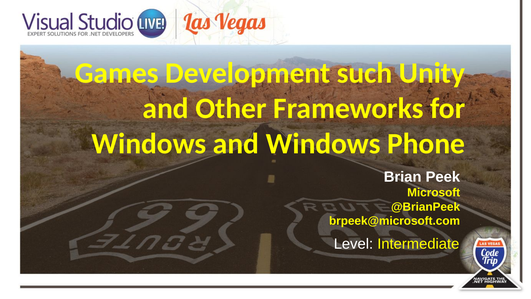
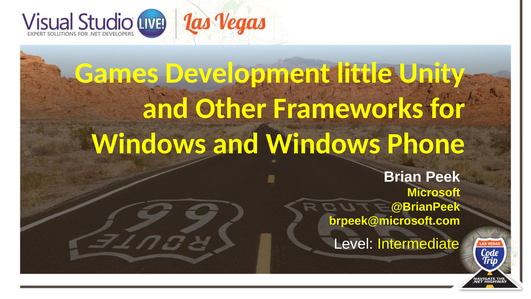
such: such -> little
